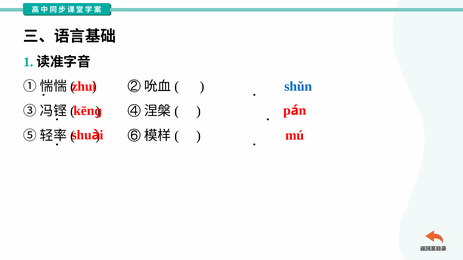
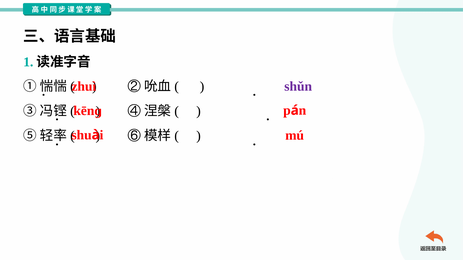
shǔn colour: blue -> purple
